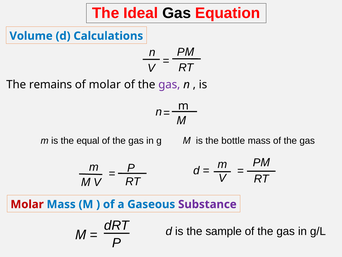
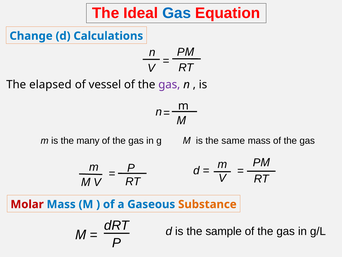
Gas at (177, 13) colour: black -> blue
Volume: Volume -> Change
remains: remains -> elapsed
of molar: molar -> vessel
equal: equal -> many
bottle: bottle -> same
Substance colour: purple -> orange
